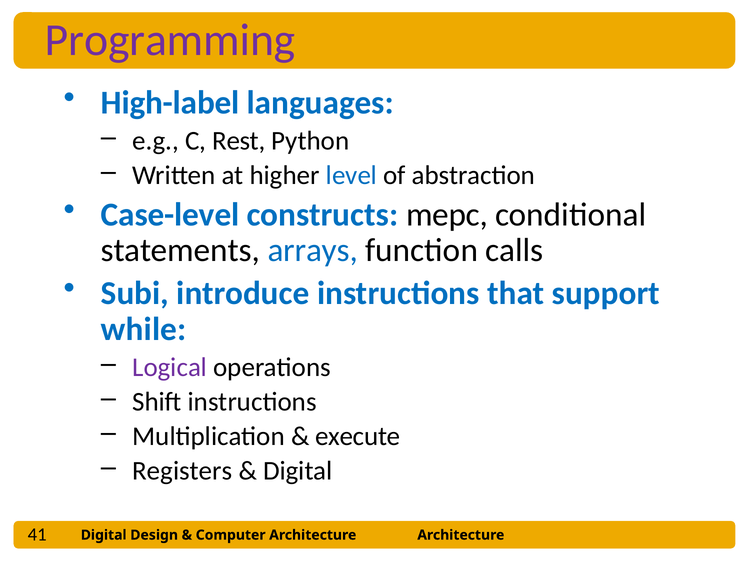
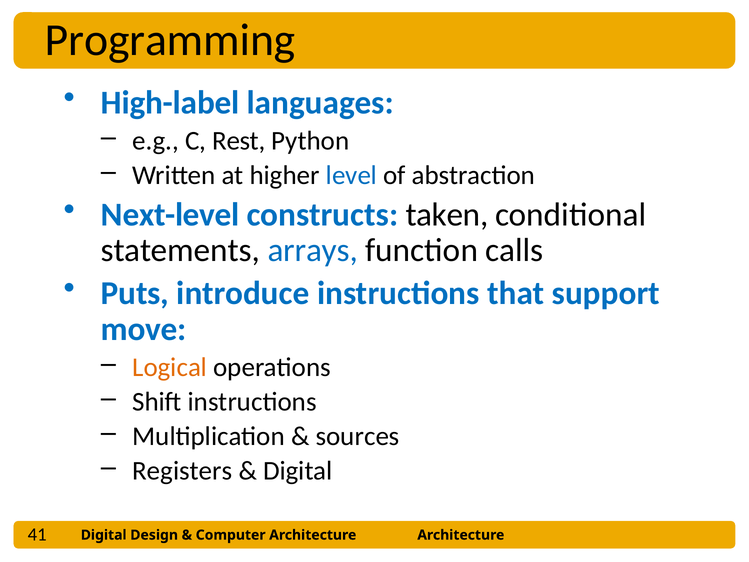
Programming colour: purple -> black
Case-level: Case-level -> Next-level
mepc: mepc -> taken
Subi: Subi -> Puts
while: while -> move
Logical colour: purple -> orange
execute: execute -> sources
